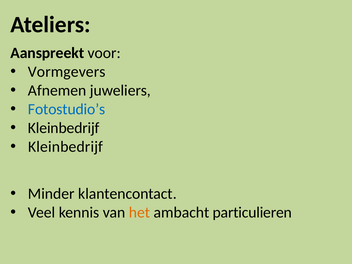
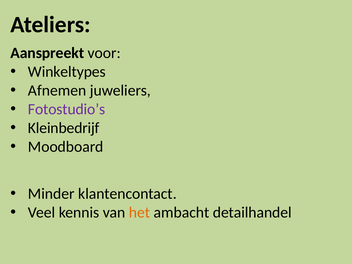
Vormgevers: Vormgevers -> Winkeltypes
Fotostudio’s colour: blue -> purple
Kleinbedrijf at (66, 147): Kleinbedrijf -> Moodboard
particulieren: particulieren -> detailhandel
